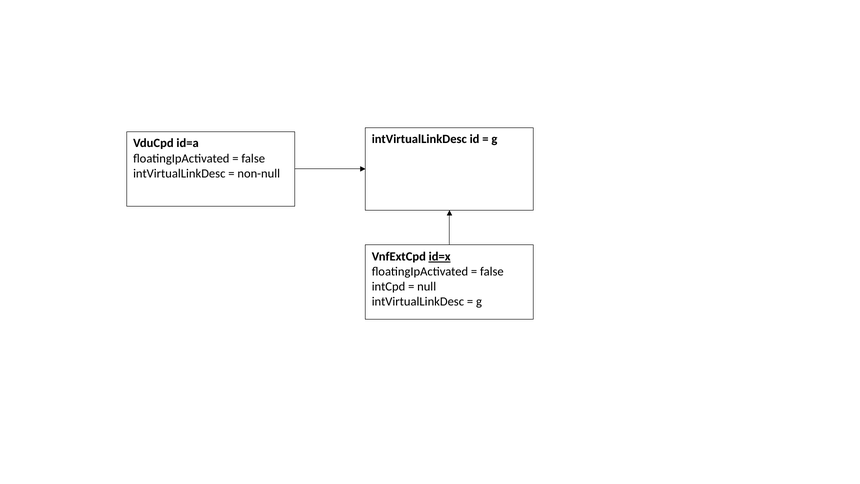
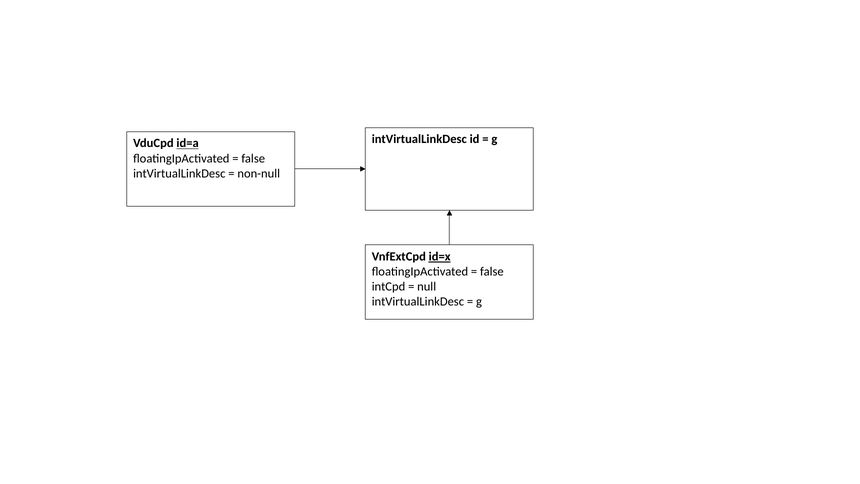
id=a underline: none -> present
